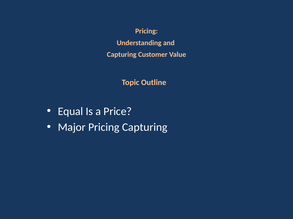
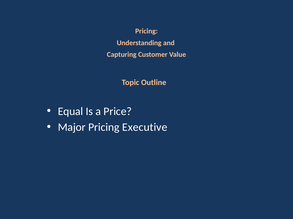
Pricing Capturing: Capturing -> Executive
